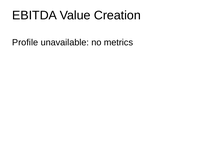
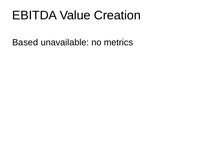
Profile: Profile -> Based
